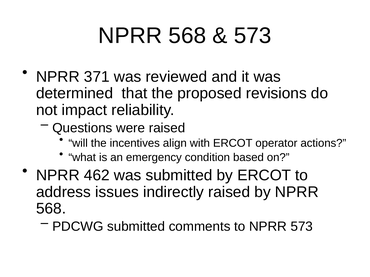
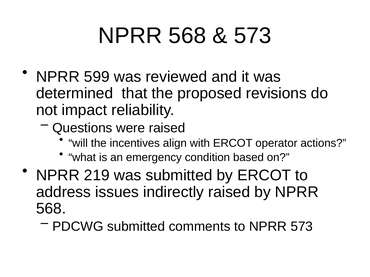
371: 371 -> 599
462: 462 -> 219
